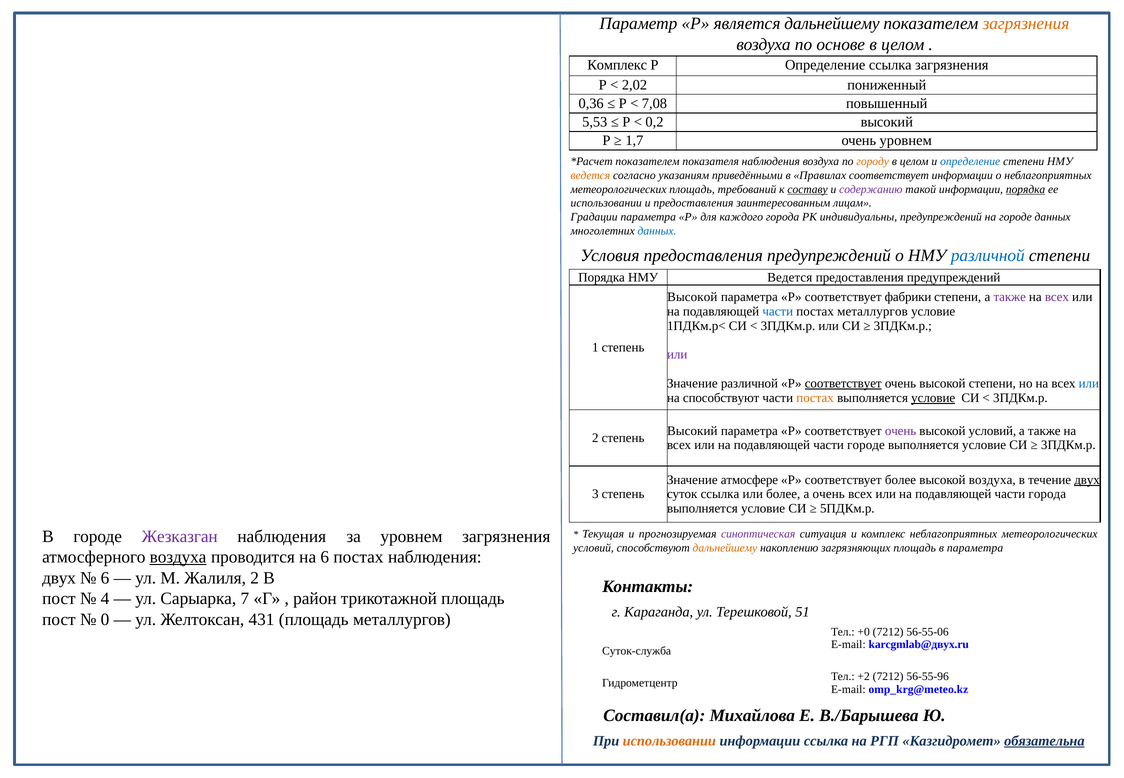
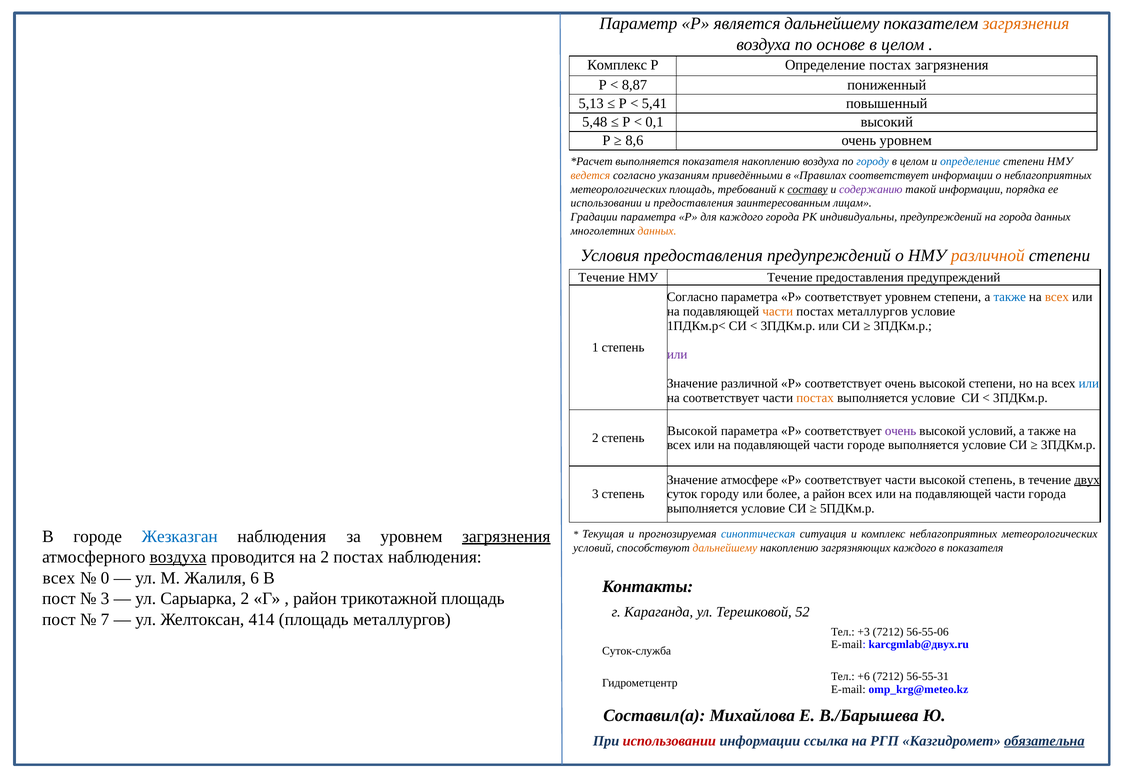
Определение ссылка: ссылка -> постах
2,02: 2,02 -> 8,87
0,36: 0,36 -> 5,13
7,08: 7,08 -> 5,41
5,53: 5,53 -> 5,48
0,2: 0,2 -> 0,1
1,7: 1,7 -> 8,6
показателем at (648, 162): показателем -> выполняется
показателя наблюдения: наблюдения -> накоплению
городу at (873, 162) colour: orange -> blue
порядка at (1026, 189) underline: present -> none
на городе: городе -> города
данных at (657, 231) colour: blue -> orange
различной at (988, 256) colour: blue -> orange
Порядка at (602, 277): Порядка -> Течение
Ведется at (790, 277): Ведется -> Течение
Высокой at (692, 297): Высокой -> Согласно
соответствует фабрики: фабрики -> уровнем
также at (1010, 297) colour: purple -> blue
всех at (1057, 297) colour: purple -> orange
части at (778, 312) colour: blue -> orange
соответствует at (843, 383) underline: present -> none
на способствуют: способствуют -> соответствует
условие at (933, 398) underline: present -> none
Высокий at (692, 431): Высокий -> Высокой
Р соответствует более: более -> части
высокой воздуха: воздуха -> степень
суток ссылка: ссылка -> городу
а очень: очень -> район
Жезказган colour: purple -> blue
загрязнения at (506, 536) underline: none -> present
синоптическая colour: purple -> blue
загрязняющих площадь: площадь -> каждого
в параметра: параметра -> показателя
на 6: 6 -> 2
двух at (59, 578): двух -> всех
6 at (105, 578): 6 -> 0
Жалиля 2: 2 -> 6
4 at (105, 599): 4 -> 3
Сарыарка 7: 7 -> 2
51: 51 -> 52
0: 0 -> 7
431: 431 -> 414
+0: +0 -> +3
+2: +2 -> +6
56-55-96: 56-55-96 -> 56-55-31
использовании at (669, 741) colour: orange -> red
